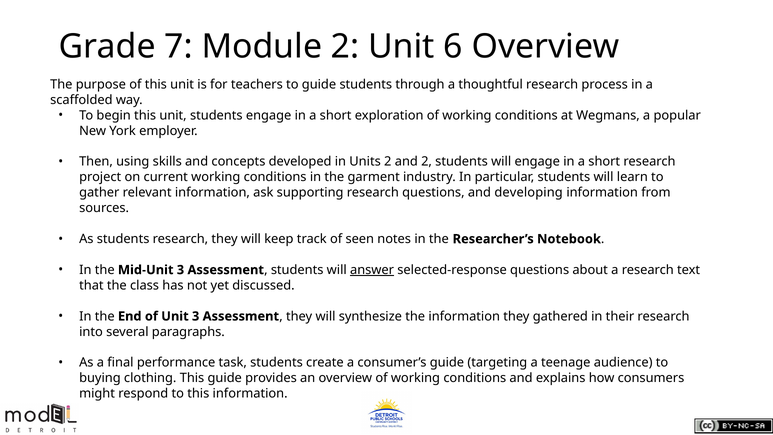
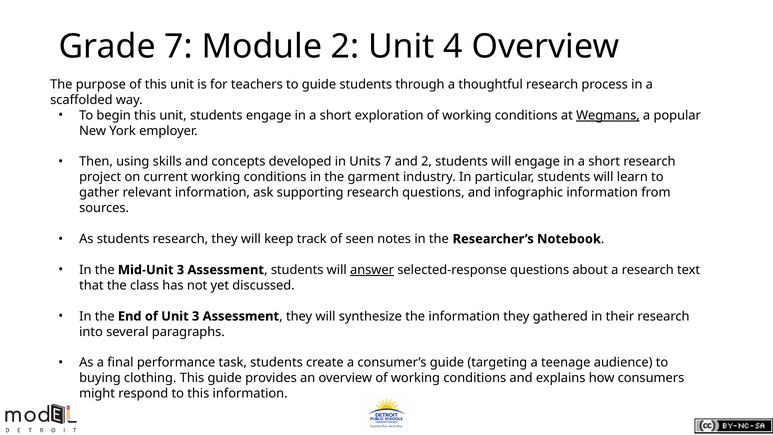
6: 6 -> 4
Wegmans underline: none -> present
Units 2: 2 -> 7
developing: developing -> infographic
